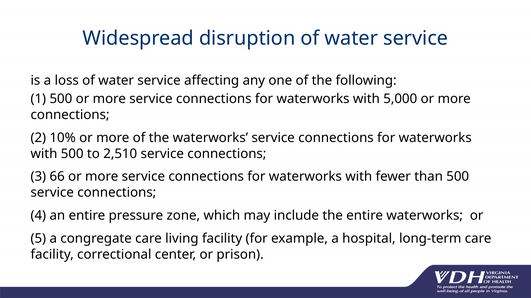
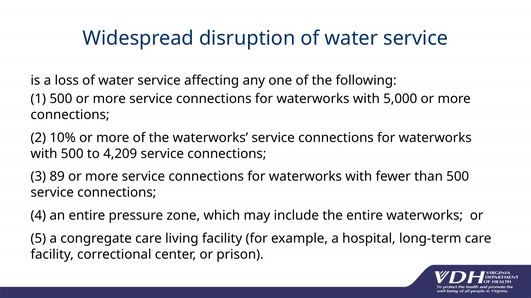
2,510: 2,510 -> 4,209
66: 66 -> 89
